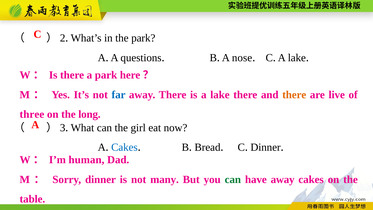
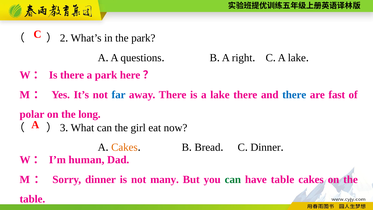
nose: nose -> right
there at (294, 95) colour: orange -> blue
live: live -> fast
three: three -> polar
Cakes at (124, 147) colour: blue -> orange
have away: away -> table
